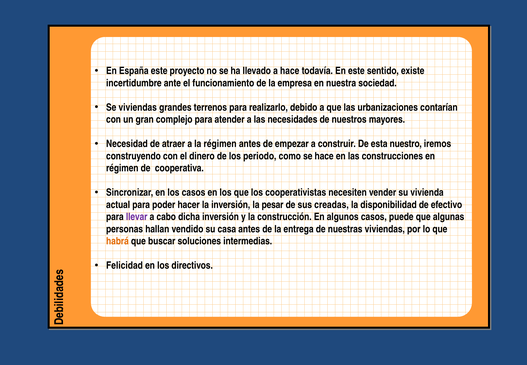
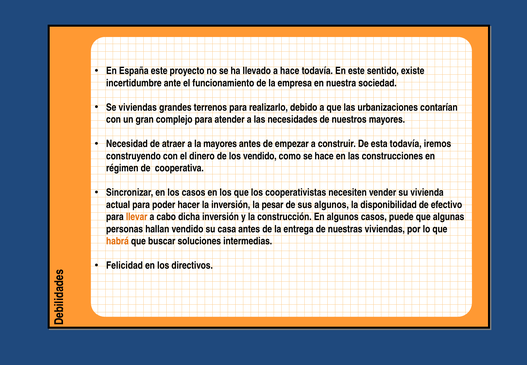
la régimen: régimen -> mayores
esta nuestro: nuestro -> todavía
los periodo: periodo -> vendido
sus creadas: creadas -> algunos
llevar colour: purple -> orange
